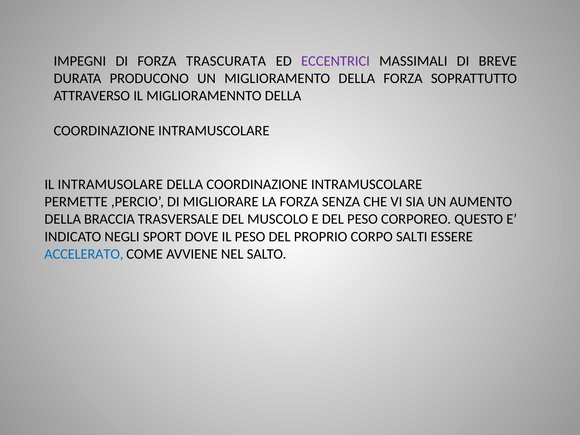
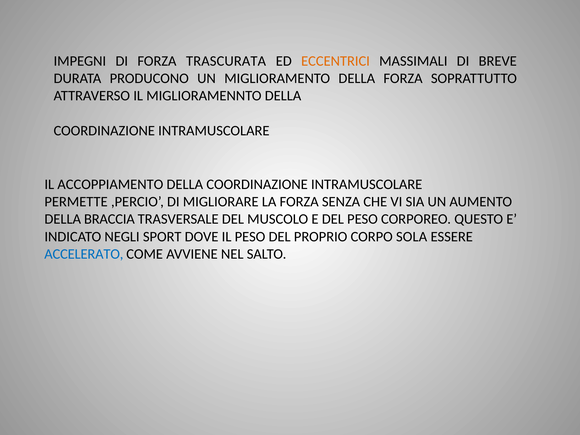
ECCENTRICI colour: purple -> orange
INTRAMUSOLARE: INTRAMUSOLARE -> ACCOPPIAMENTO
SALTI: SALTI -> SOLA
